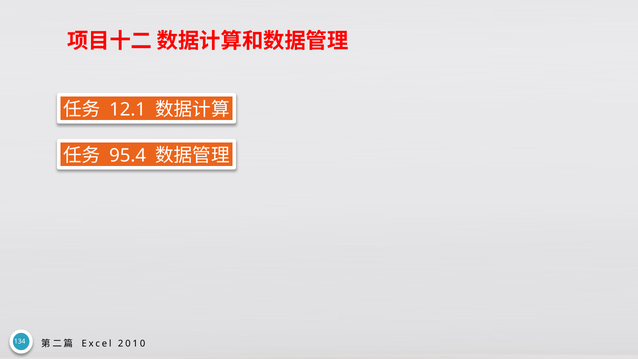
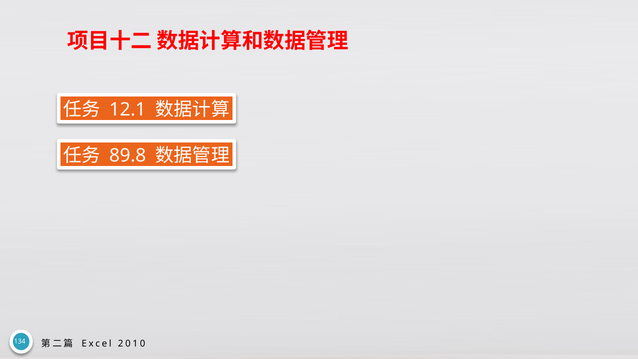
95.4: 95.4 -> 89.8
